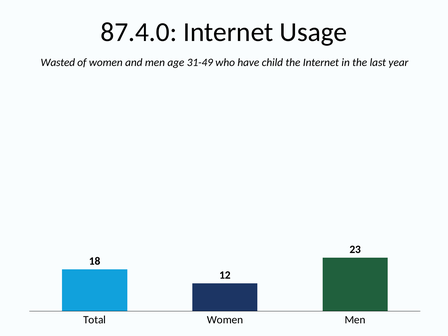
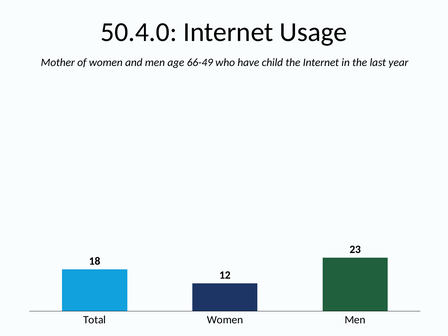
87.4.0: 87.4.0 -> 50.4.0
Wasted: Wasted -> Mother
31-49: 31-49 -> 66-49
